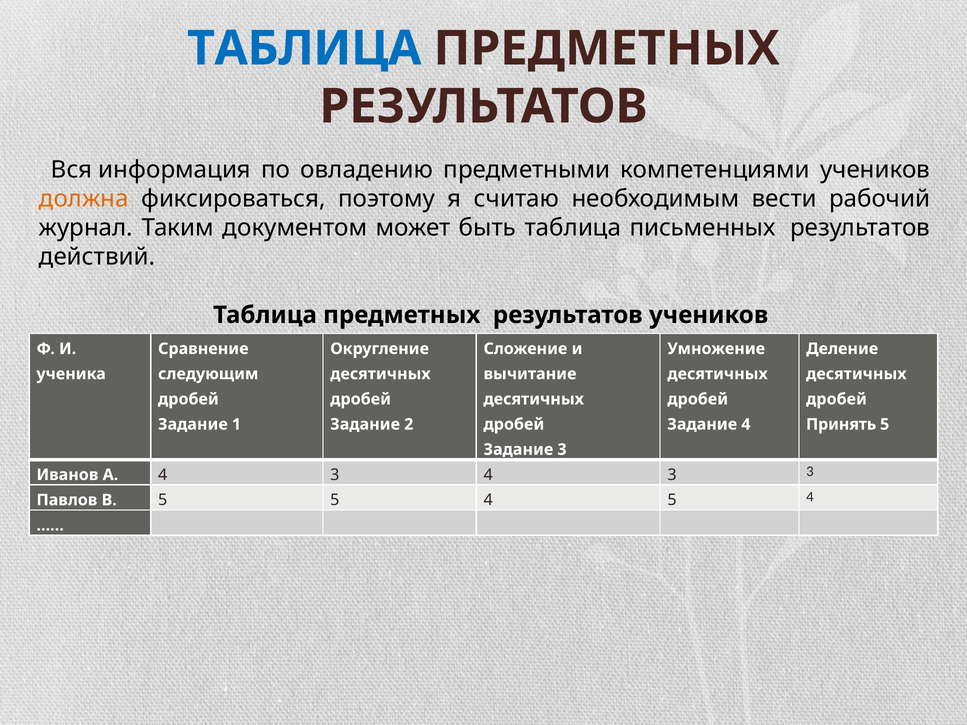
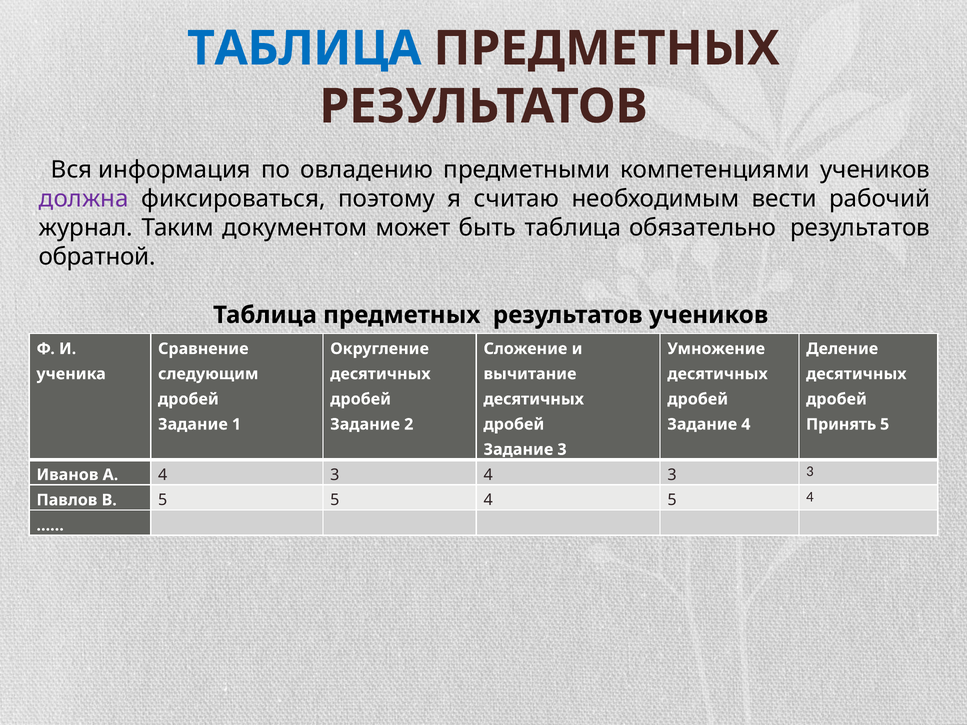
должна colour: orange -> purple
письменных: письменных -> обязательно
действий: действий -> обратной
